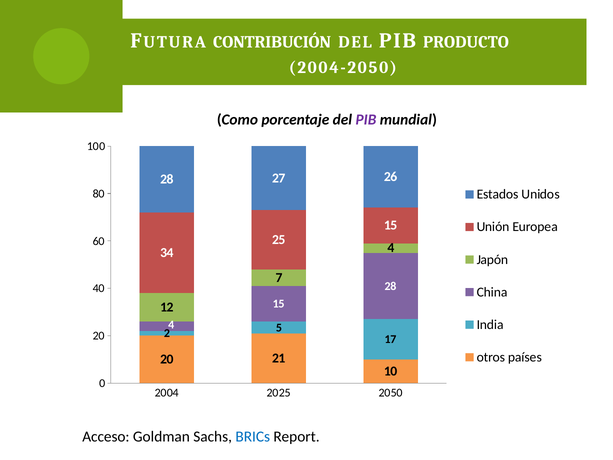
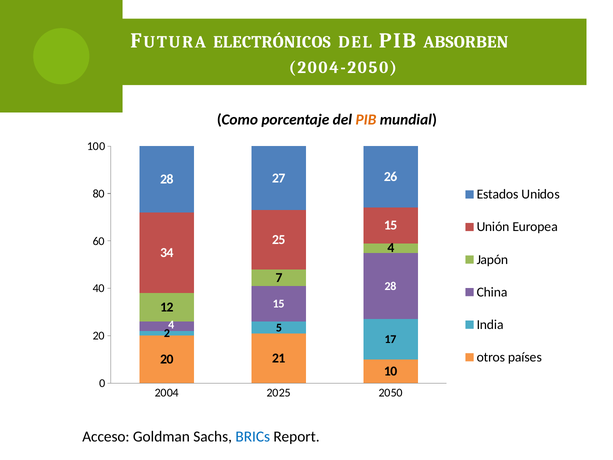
CONTRIBUCIÓN: CONTRIBUCIÓN -> ELECTRÓNICOS
PRODUCTO: PRODUCTO -> ABSORBEN
PIB at (366, 120) colour: purple -> orange
